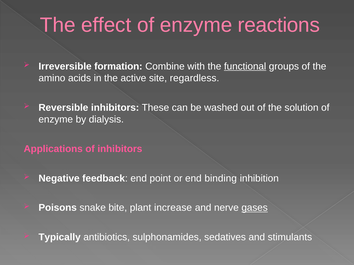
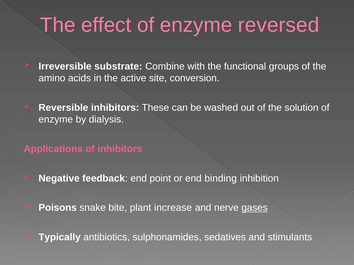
reactions: reactions -> reversed
formation: formation -> substrate
functional underline: present -> none
regardless: regardless -> conversion
